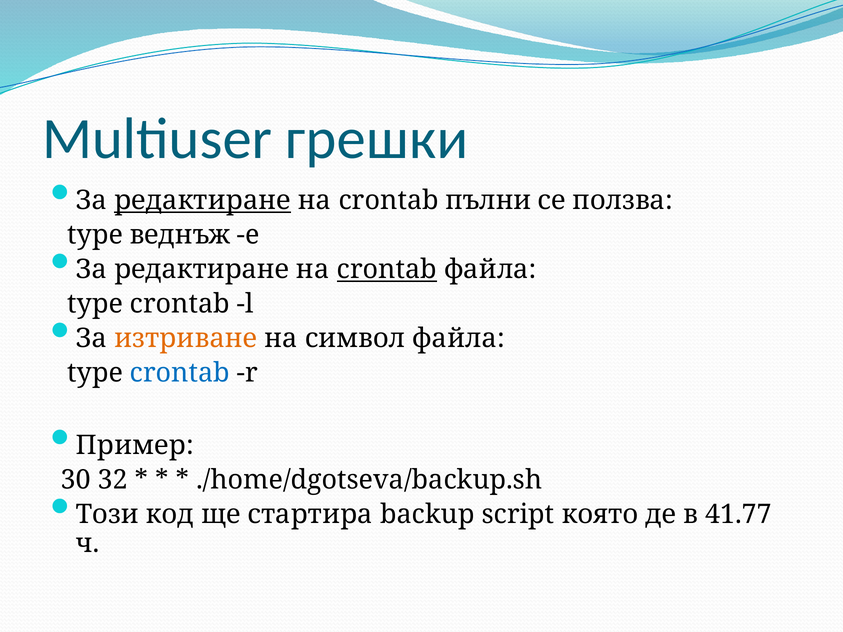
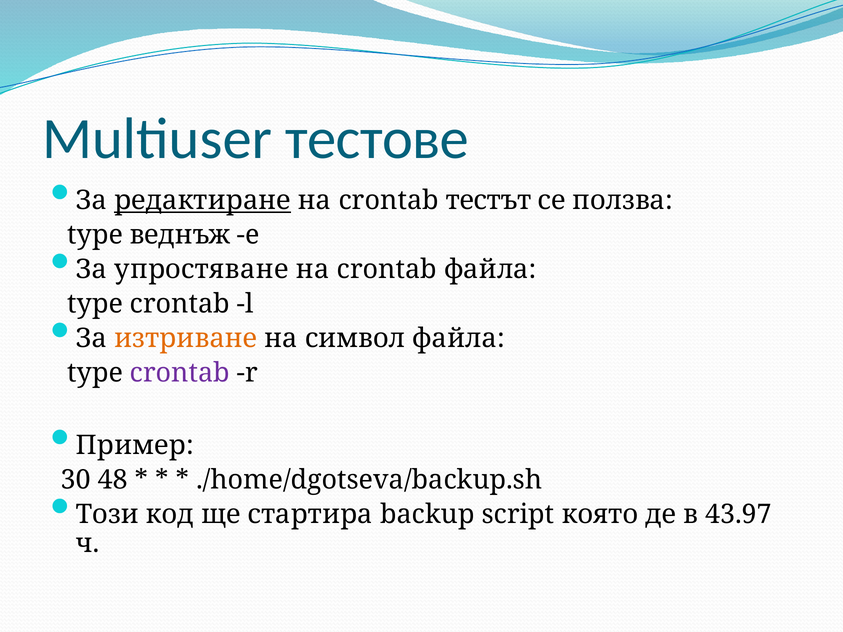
грешки: грешки -> тестове
пълни: пълни -> тестът
редактиране at (202, 270): редактиране -> упростяване
crontab at (387, 270) underline: present -> none
crontab at (180, 373) colour: blue -> purple
32: 32 -> 48
41.77: 41.77 -> 43.97
